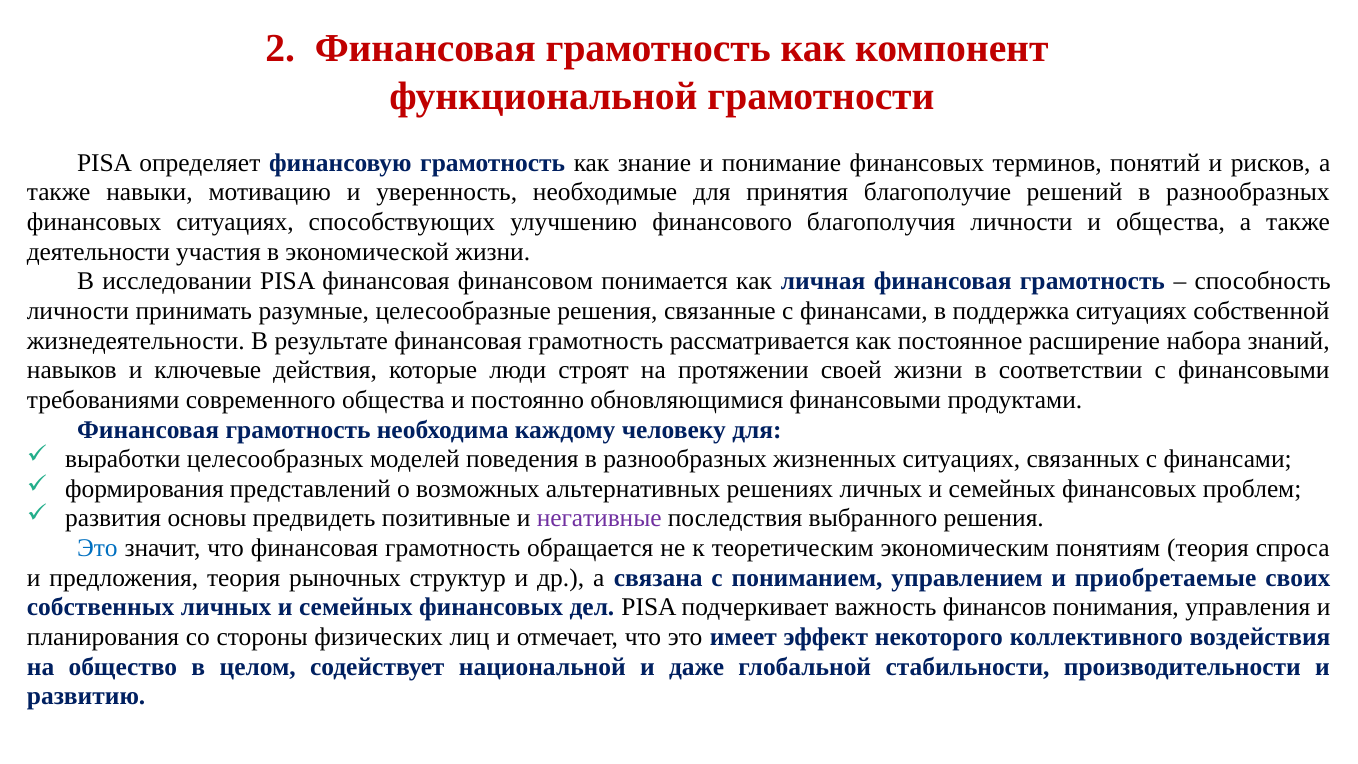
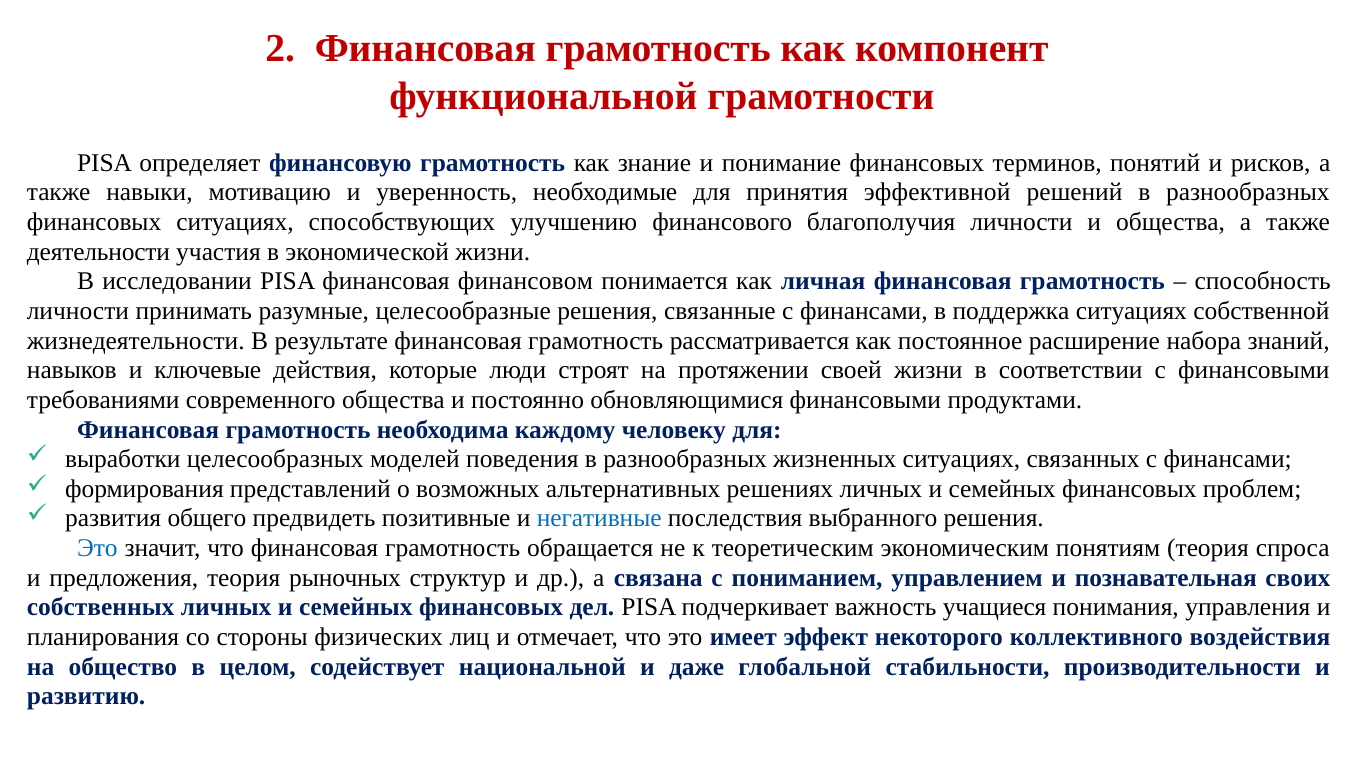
благополучие: благополучие -> эффективной
основы: основы -> общего
негативные colour: purple -> blue
приобретаемые: приобретаемые -> познавательная
финансов: финансов -> учащиеся
